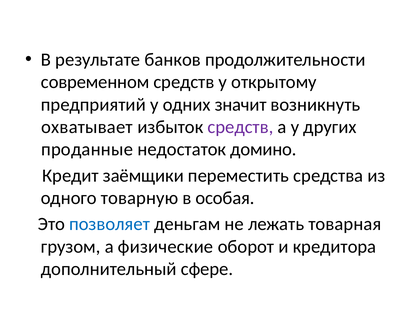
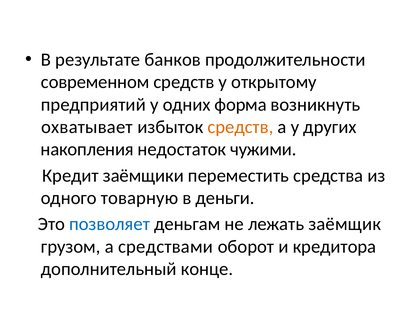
значит: значит -> форма
средств at (240, 127) colour: purple -> orange
проданные: проданные -> накопления
домино: домино -> чужими
особая: особая -> деньги
товарная: товарная -> заёмщик
физические: физические -> средствами
сфере: сфере -> конце
